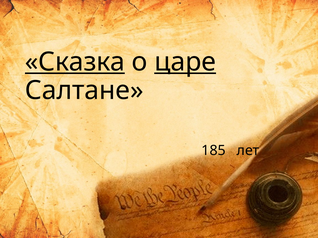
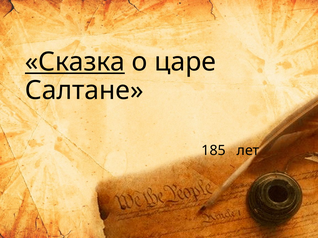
царе underline: present -> none
